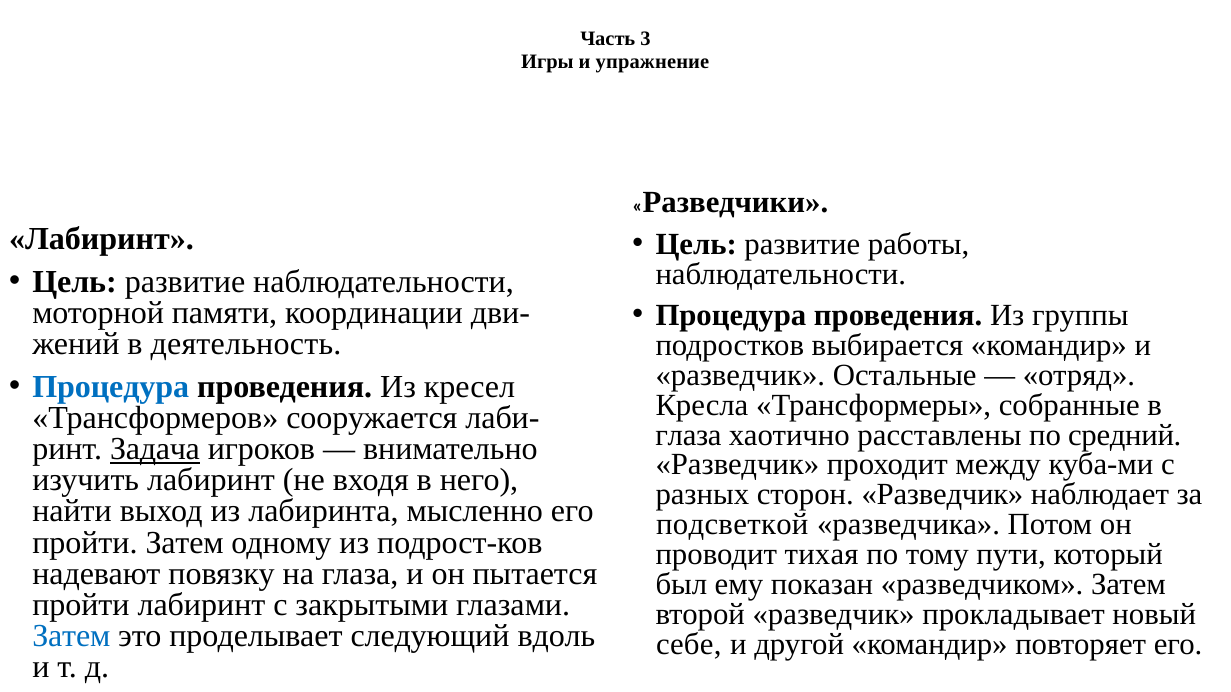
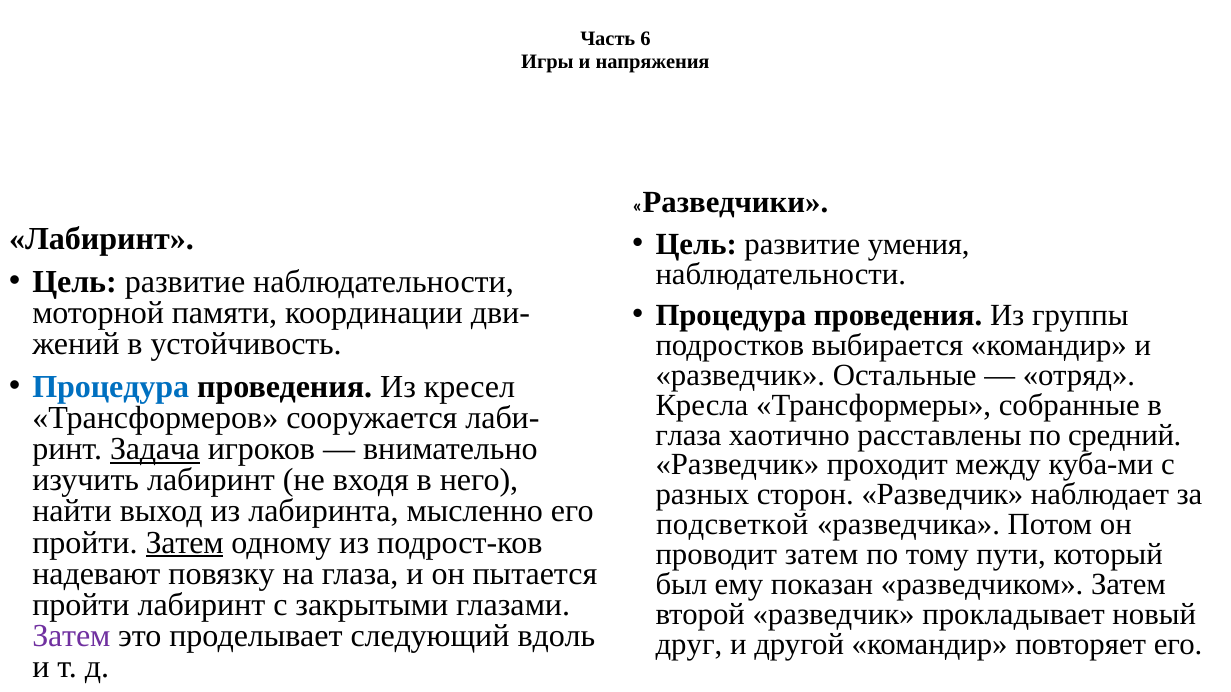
3: 3 -> 6
упражнение: упражнение -> напряжения
работы: работы -> умения
деятельность: деятельность -> устойчивость
Затем at (185, 543) underline: none -> present
проводит тихая: тихая -> затем
Затем at (71, 636) colour: blue -> purple
себе: себе -> друг
